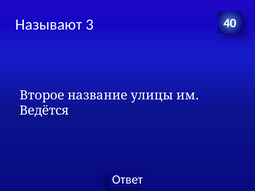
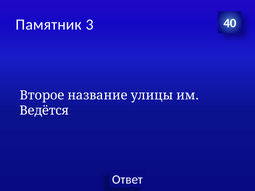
Называют: Называют -> Памятник
